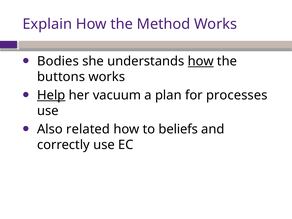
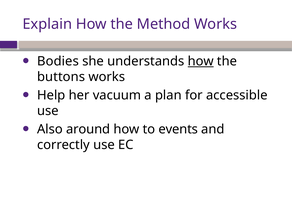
Help underline: present -> none
processes: processes -> accessible
related: related -> around
beliefs: beliefs -> events
